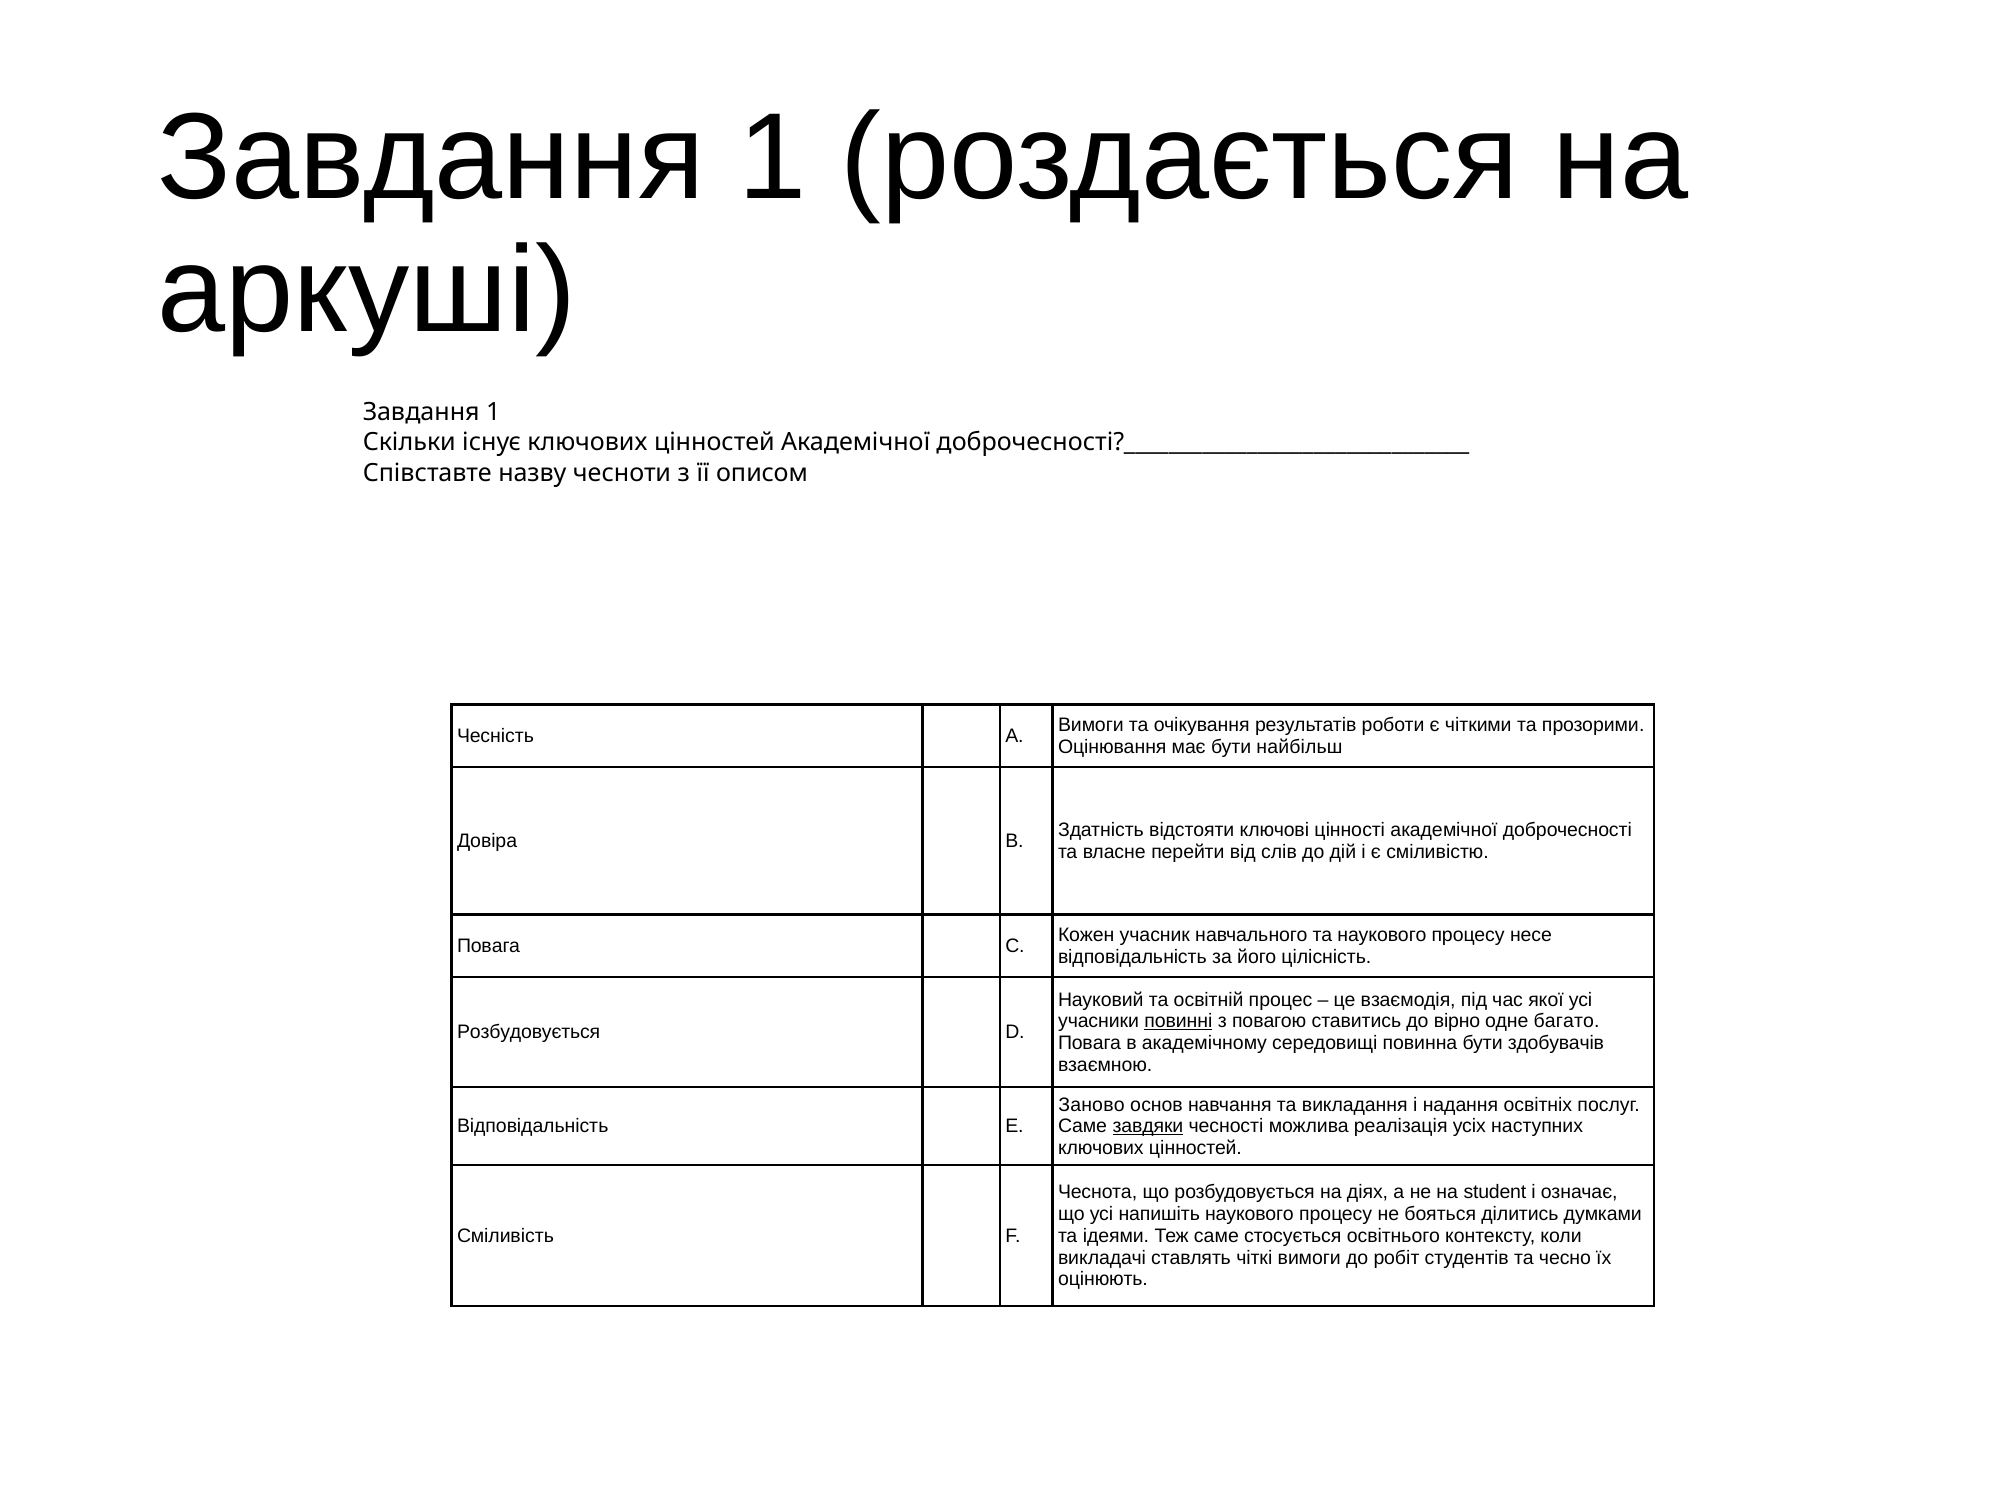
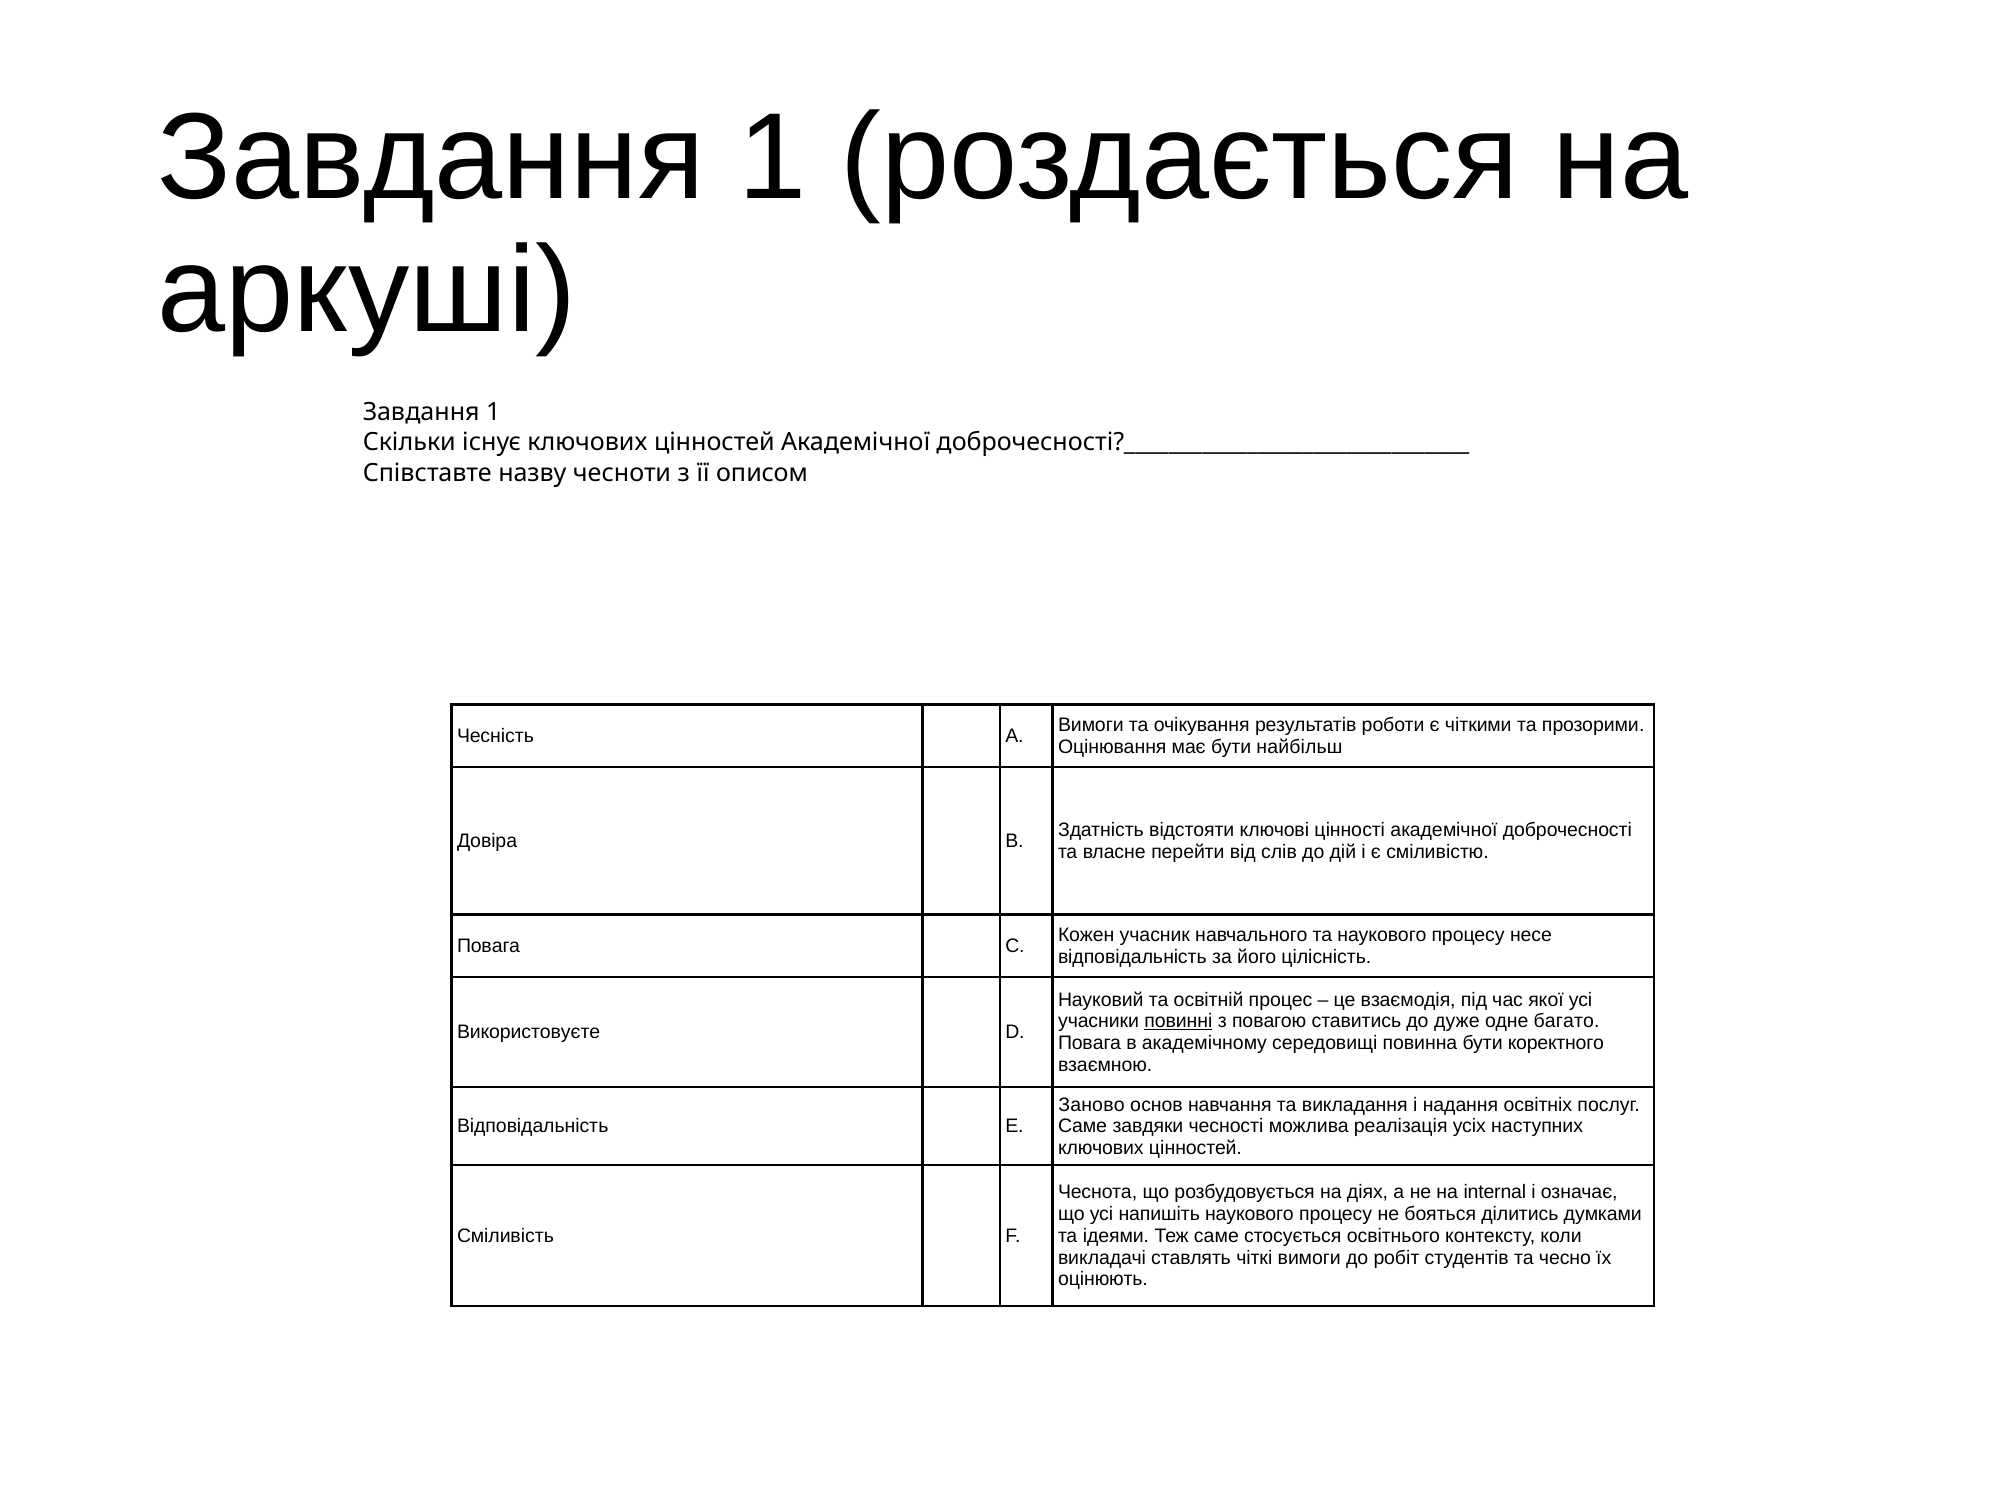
вірно: вірно -> дуже
Розбудовується at (529, 1032): Розбудовується -> Використовуєте
здобувачів: здобувачів -> коректного
завдяки underline: present -> none
student: student -> internal
